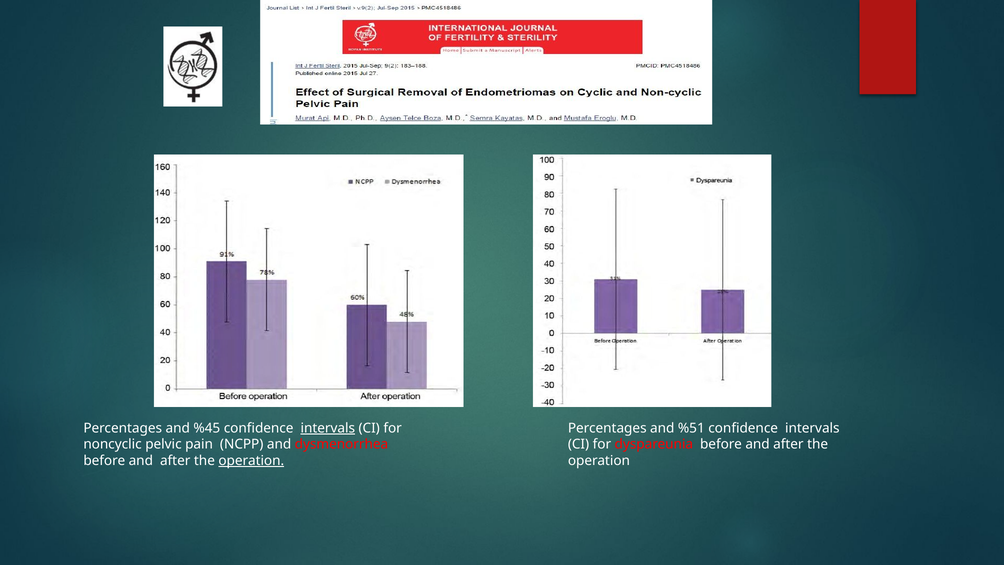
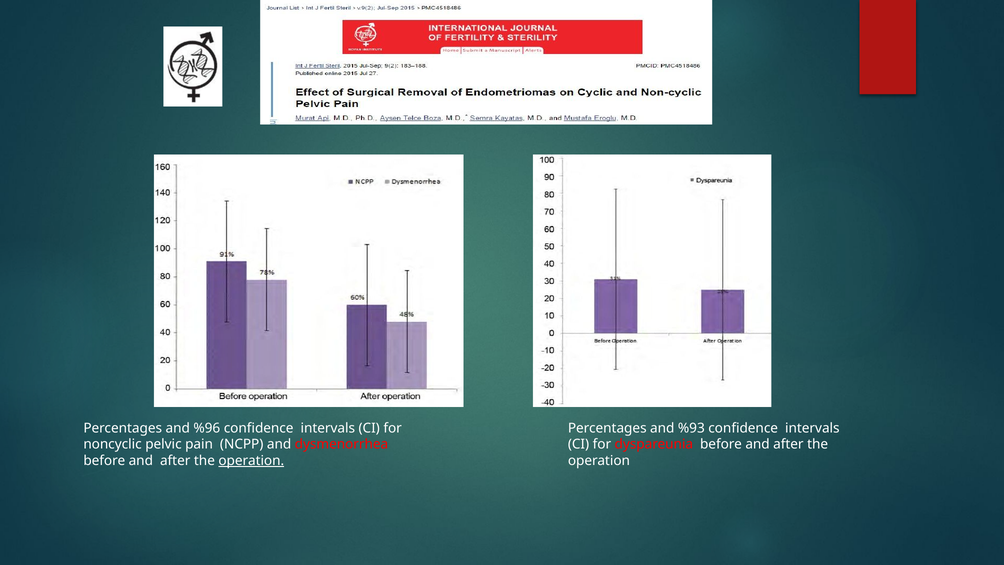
%45: %45 -> %96
intervals at (328, 428) underline: present -> none
%51: %51 -> %93
